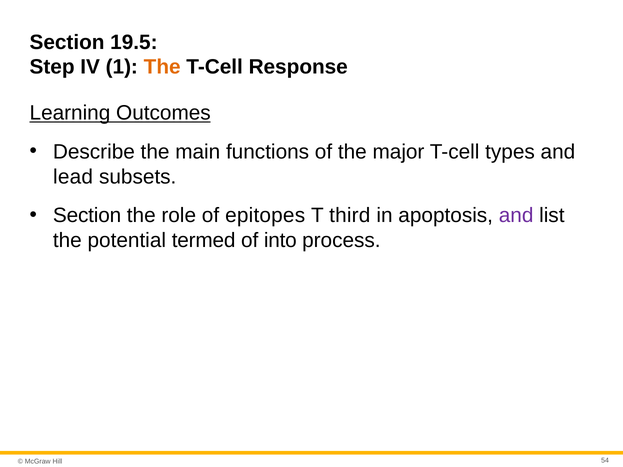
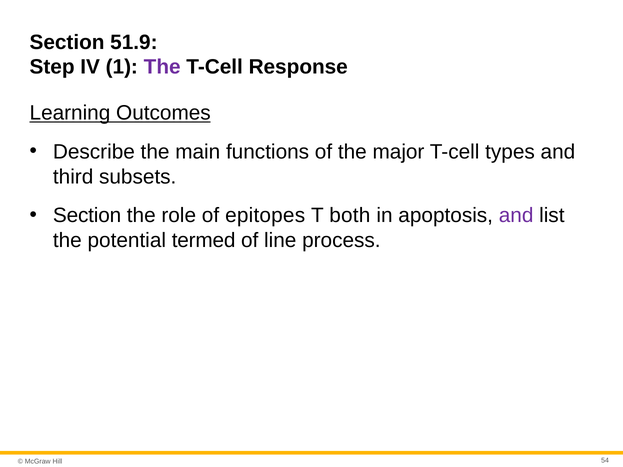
19.5: 19.5 -> 51.9
The at (162, 67) colour: orange -> purple
lead: lead -> third
third: third -> both
into: into -> line
